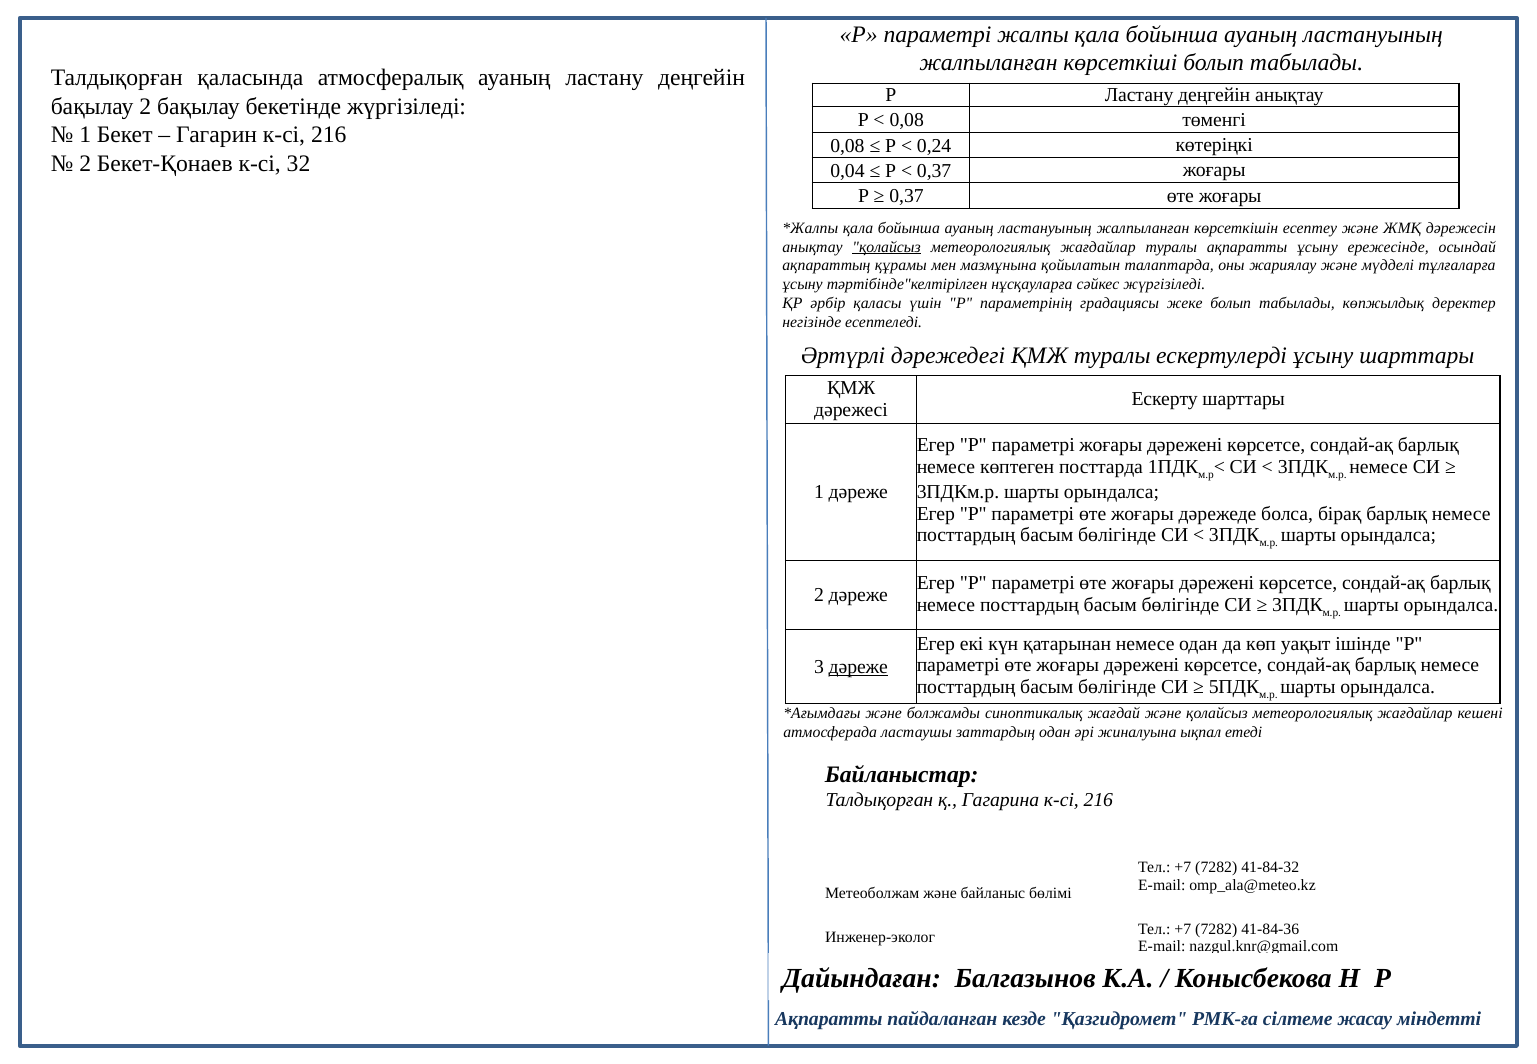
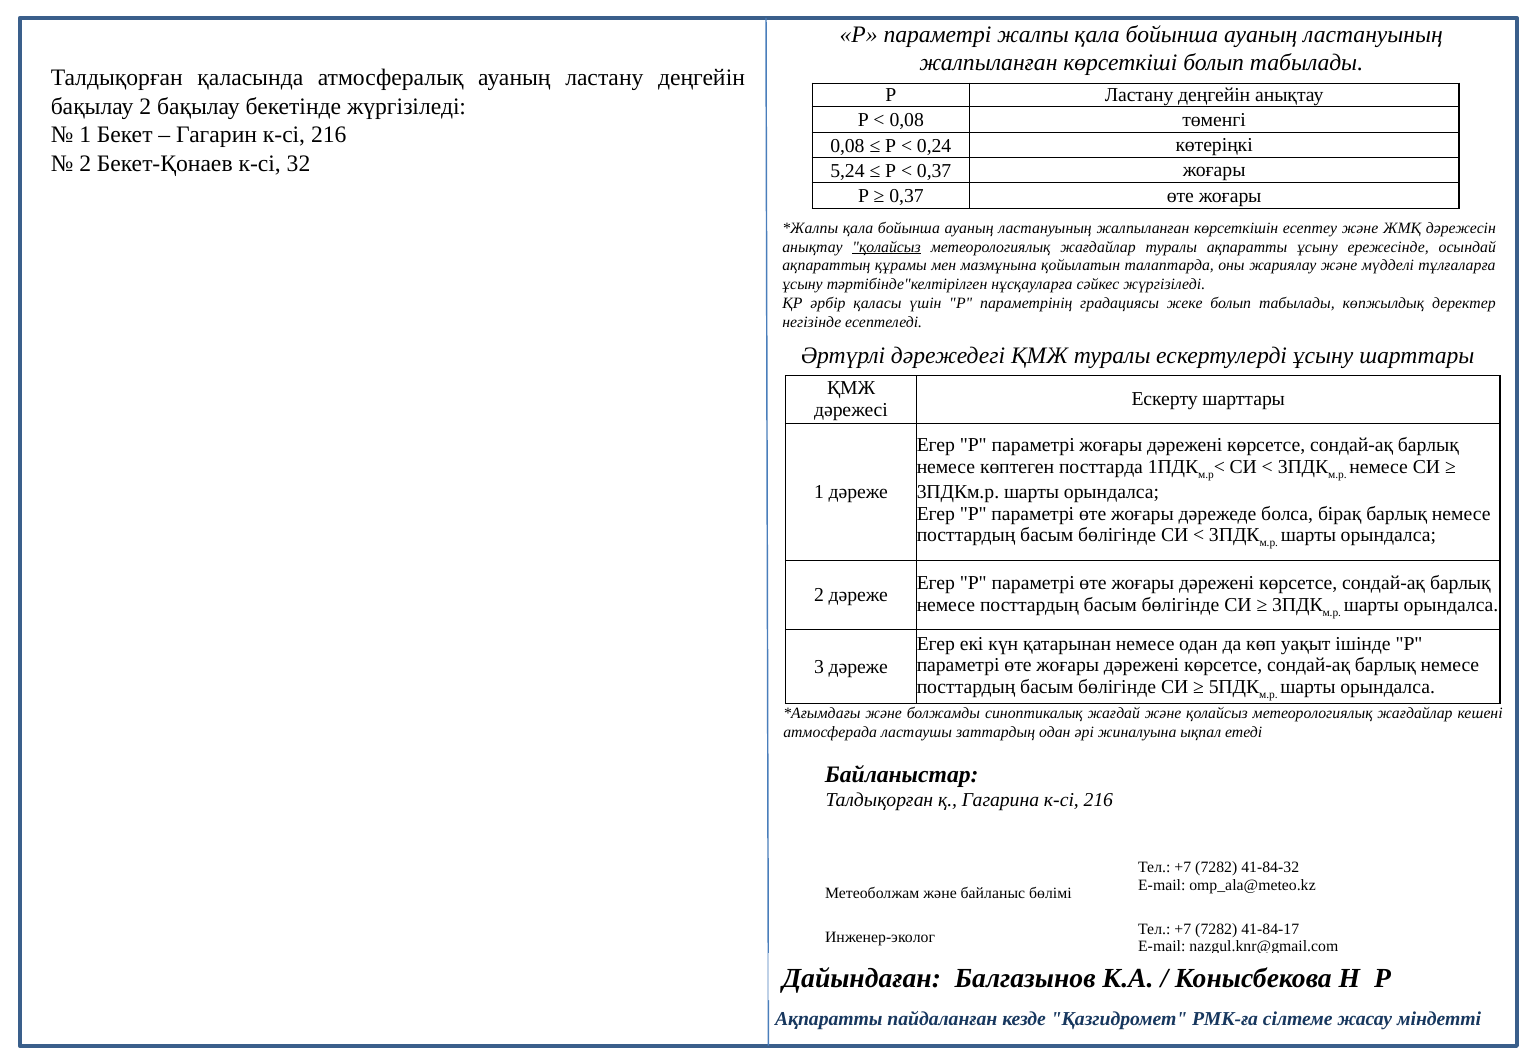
0,04: 0,04 -> 5,24
дәреже at (858, 667) underline: present -> none
41-84-36: 41-84-36 -> 41-84-17
